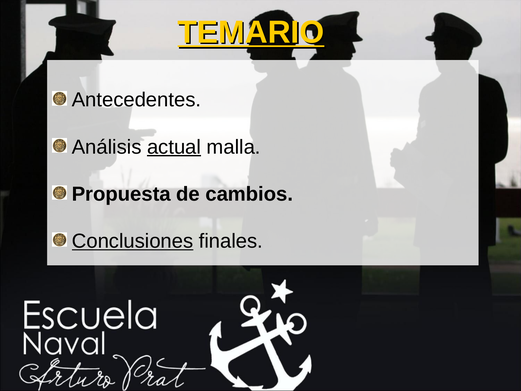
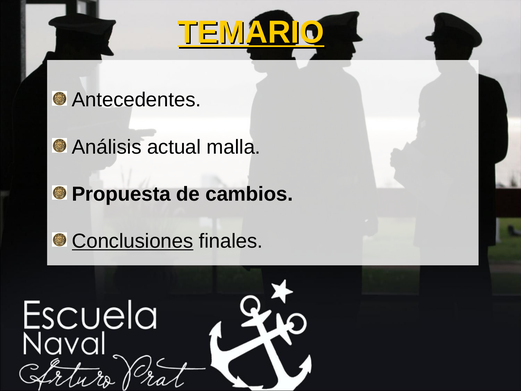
actual underline: present -> none
